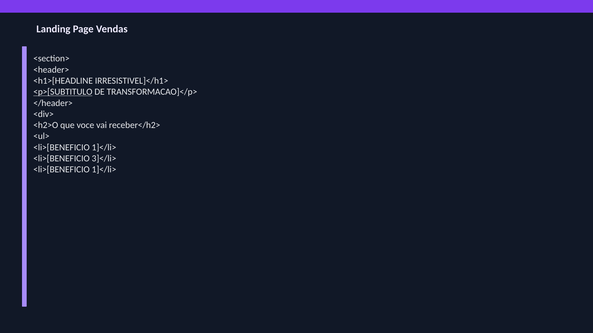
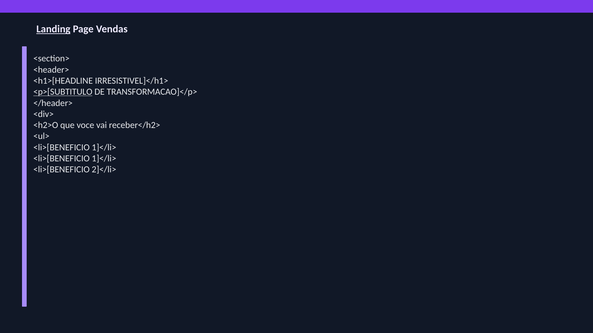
Landing underline: none -> present
3]</li> at (104, 159): 3]</li> -> 1]</li>
1]</li> at (104, 170): 1]</li> -> 2]</li>
